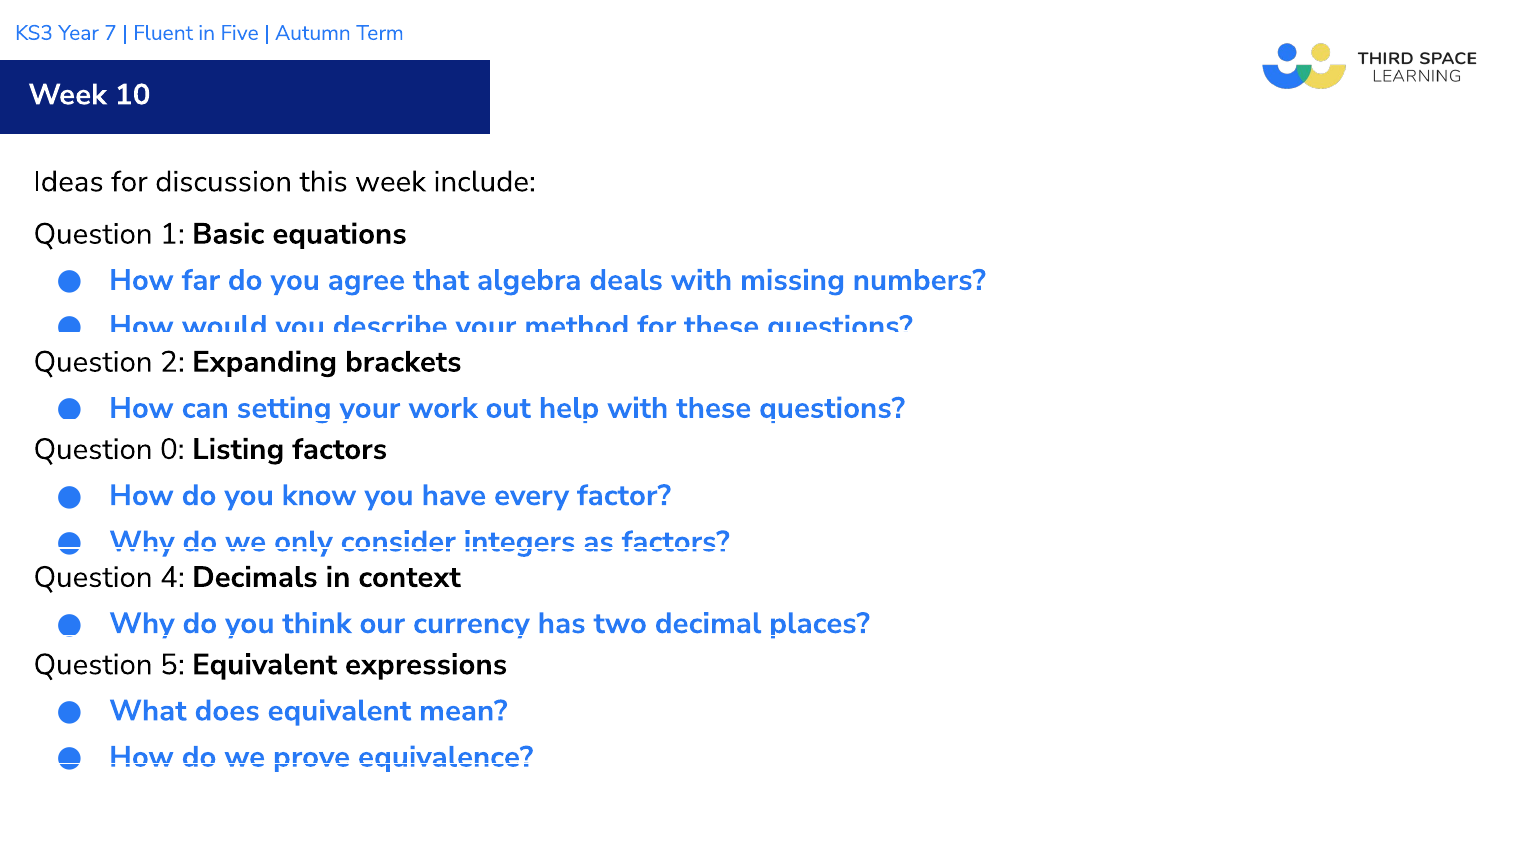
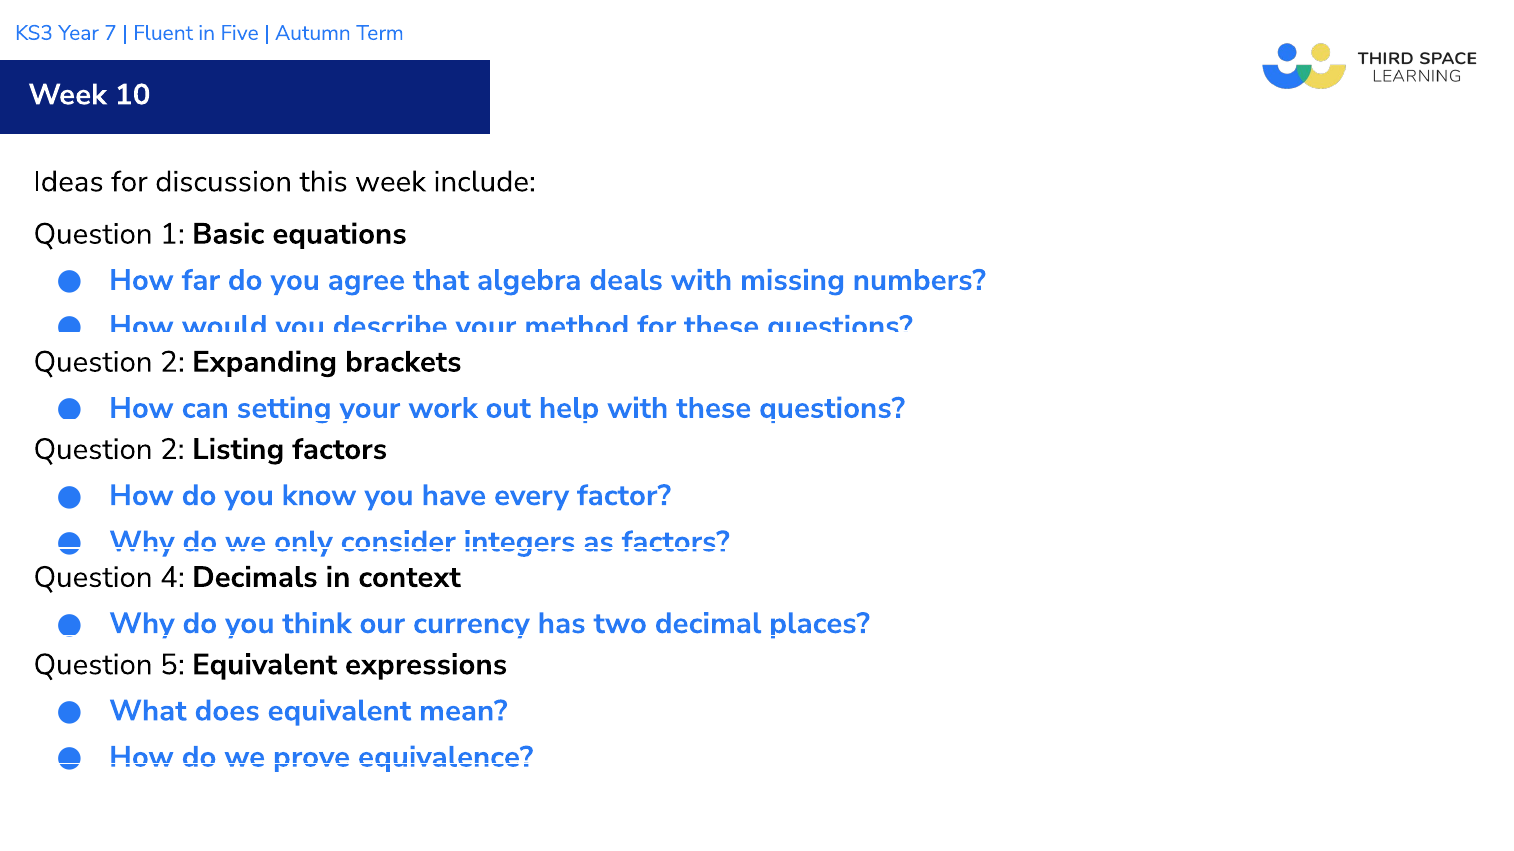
0 at (172, 450): 0 -> 2
